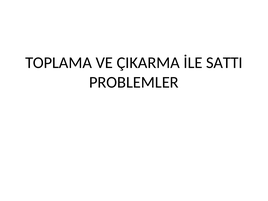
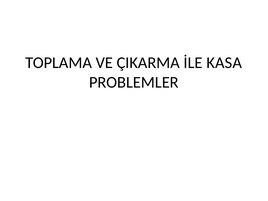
SATTI: SATTI -> KASA
